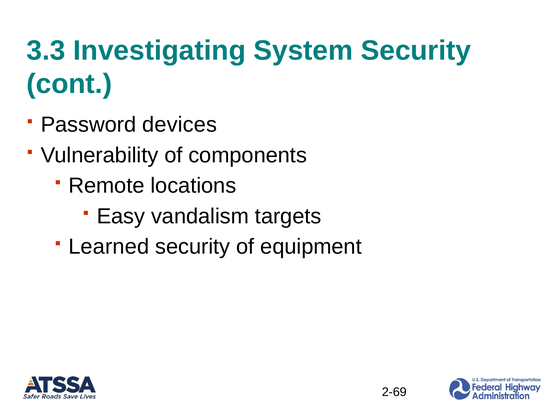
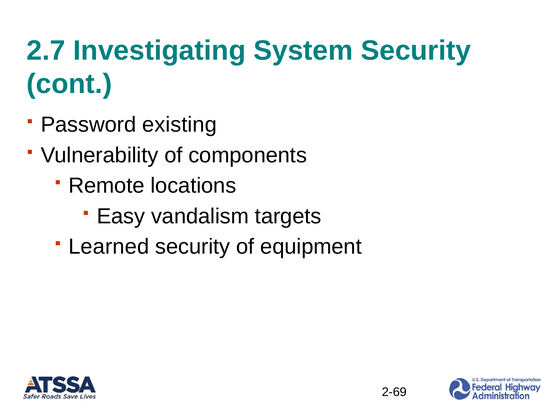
3.3: 3.3 -> 2.7
devices: devices -> existing
